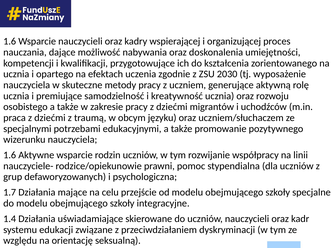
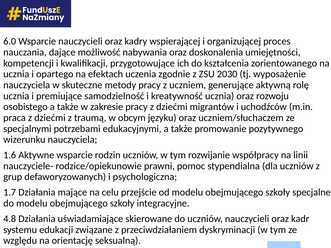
1.6 at (10, 41): 1.6 -> 6.0
1.4: 1.4 -> 4.8
